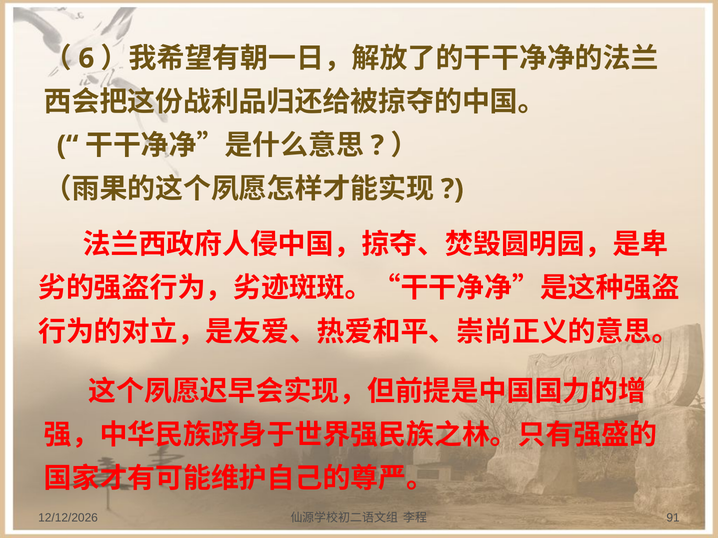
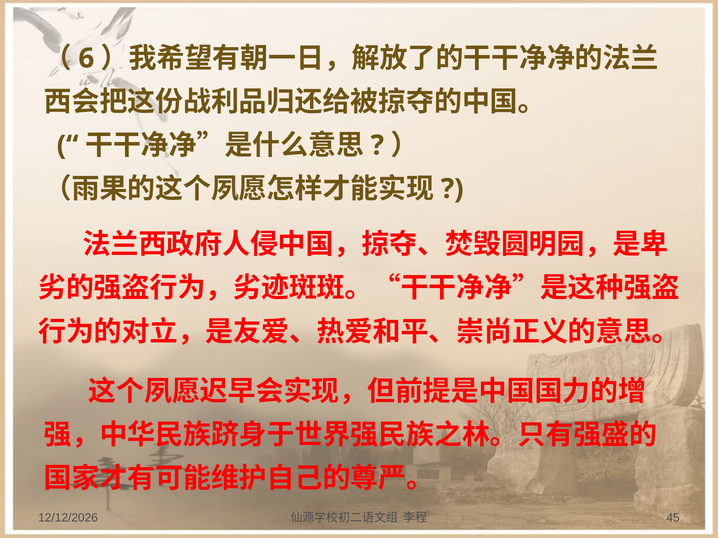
91: 91 -> 45
